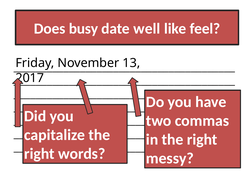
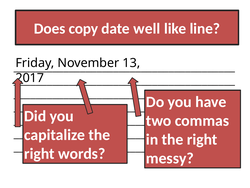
busy: busy -> copy
feel: feel -> line
